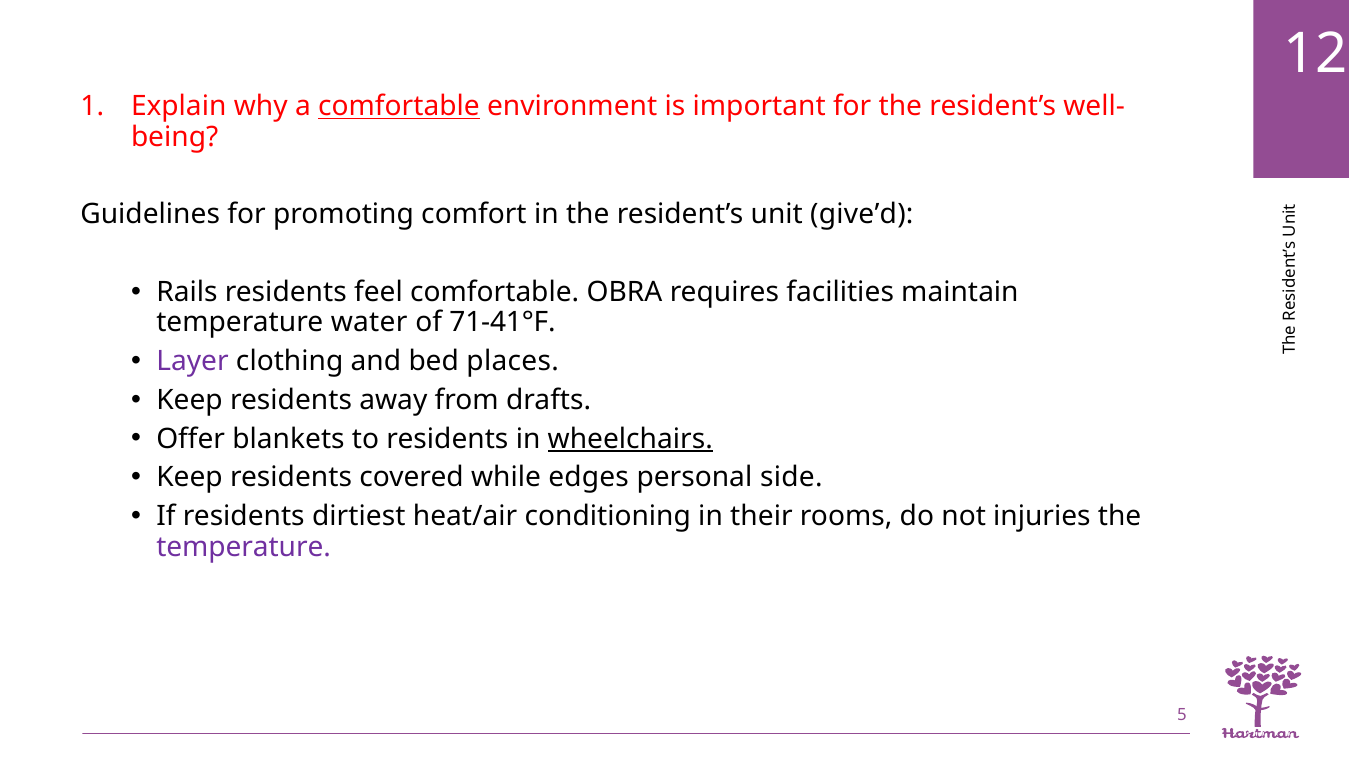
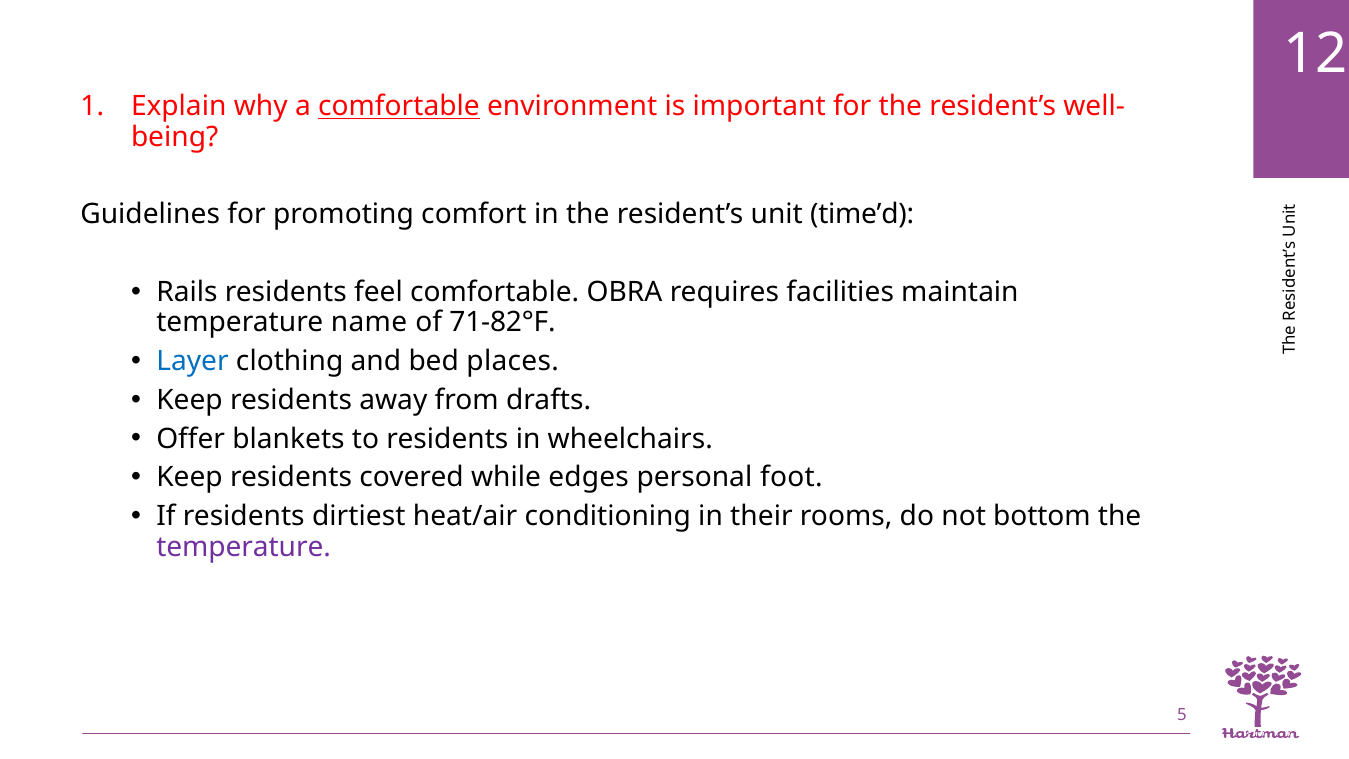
give’d: give’d -> time’d
water: water -> name
71-41°F: 71-41°F -> 71-82°F
Layer colour: purple -> blue
wheelchairs underline: present -> none
side: side -> foot
injuries: injuries -> bottom
